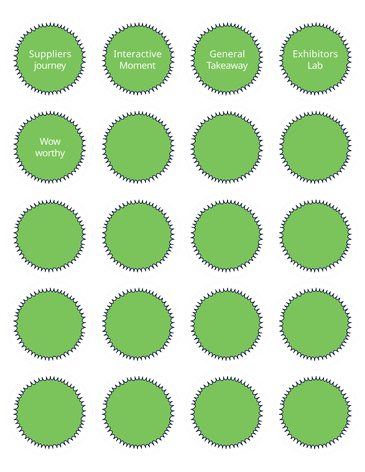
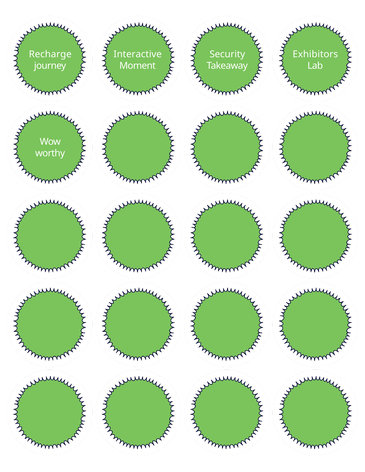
Suppliers: Suppliers -> Recharge
General: General -> Security
